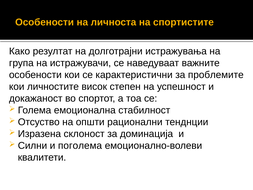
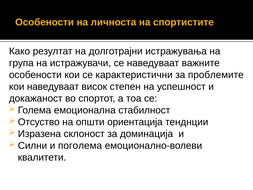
кои личностите: личностите -> наведуваат
рационални: рационални -> ориентација
